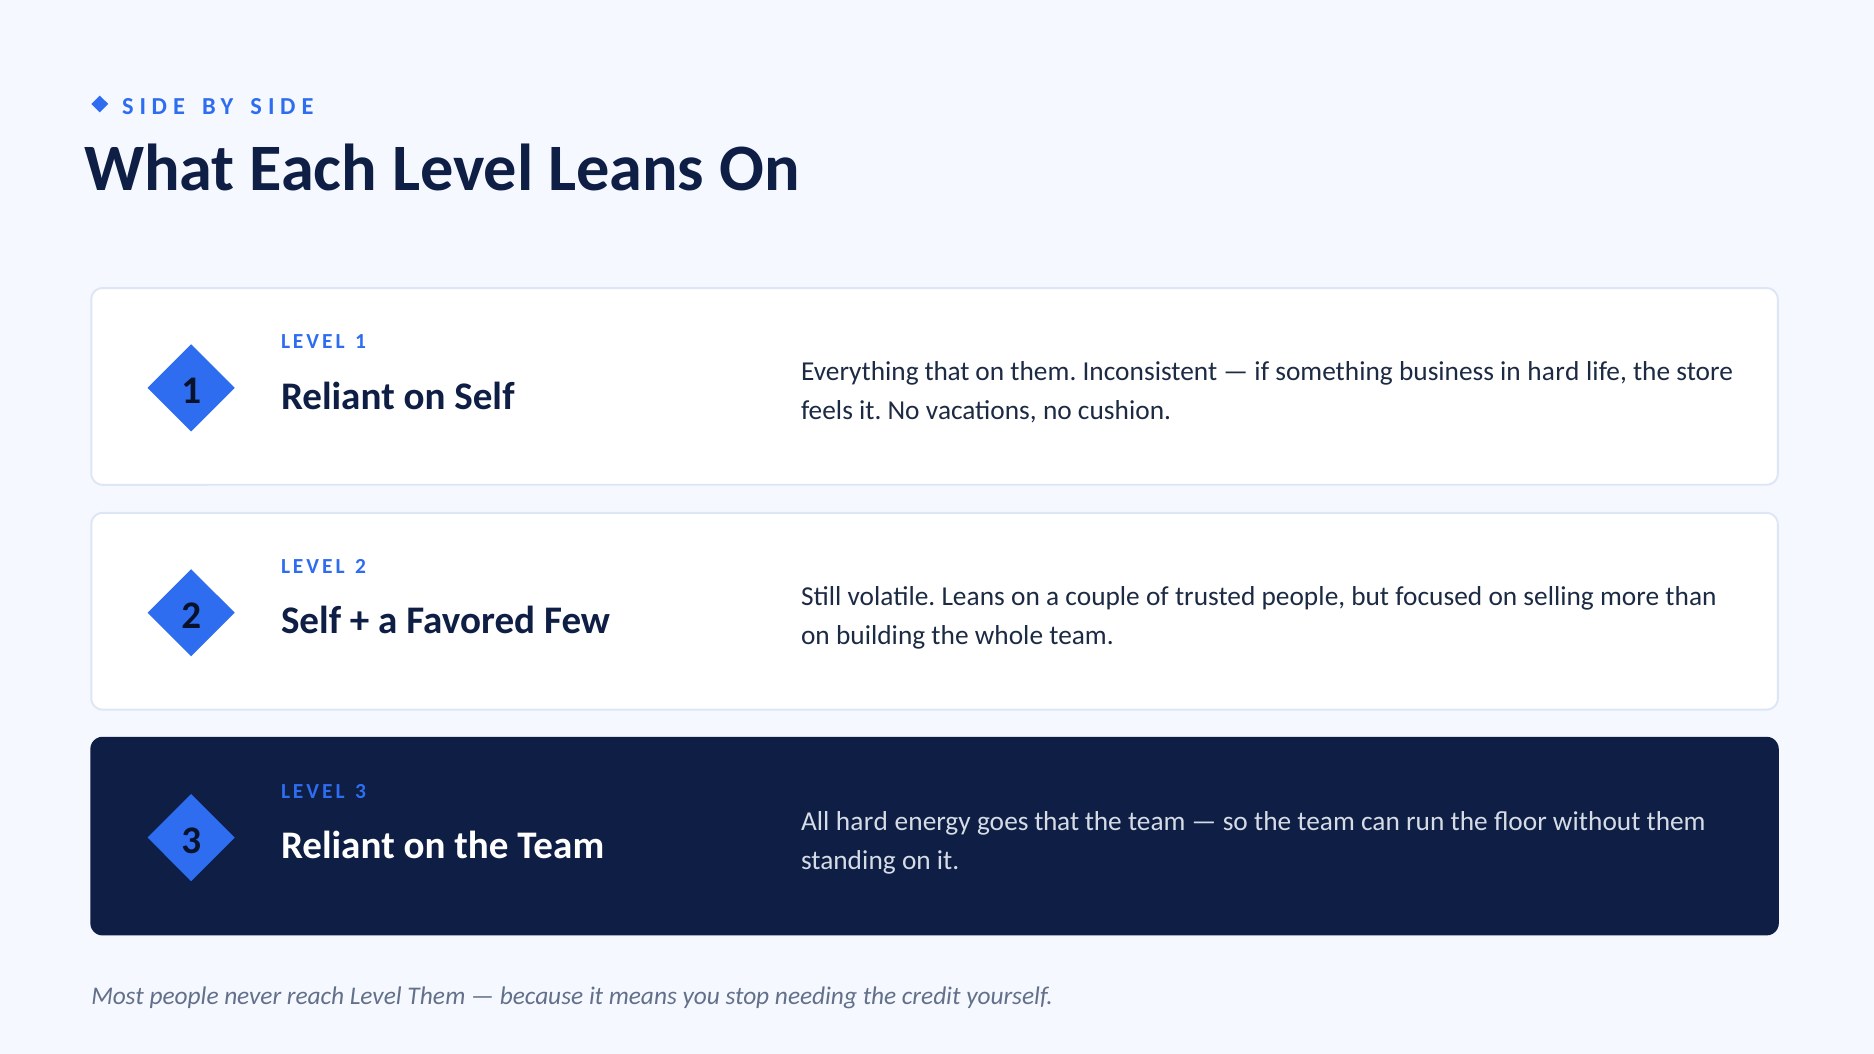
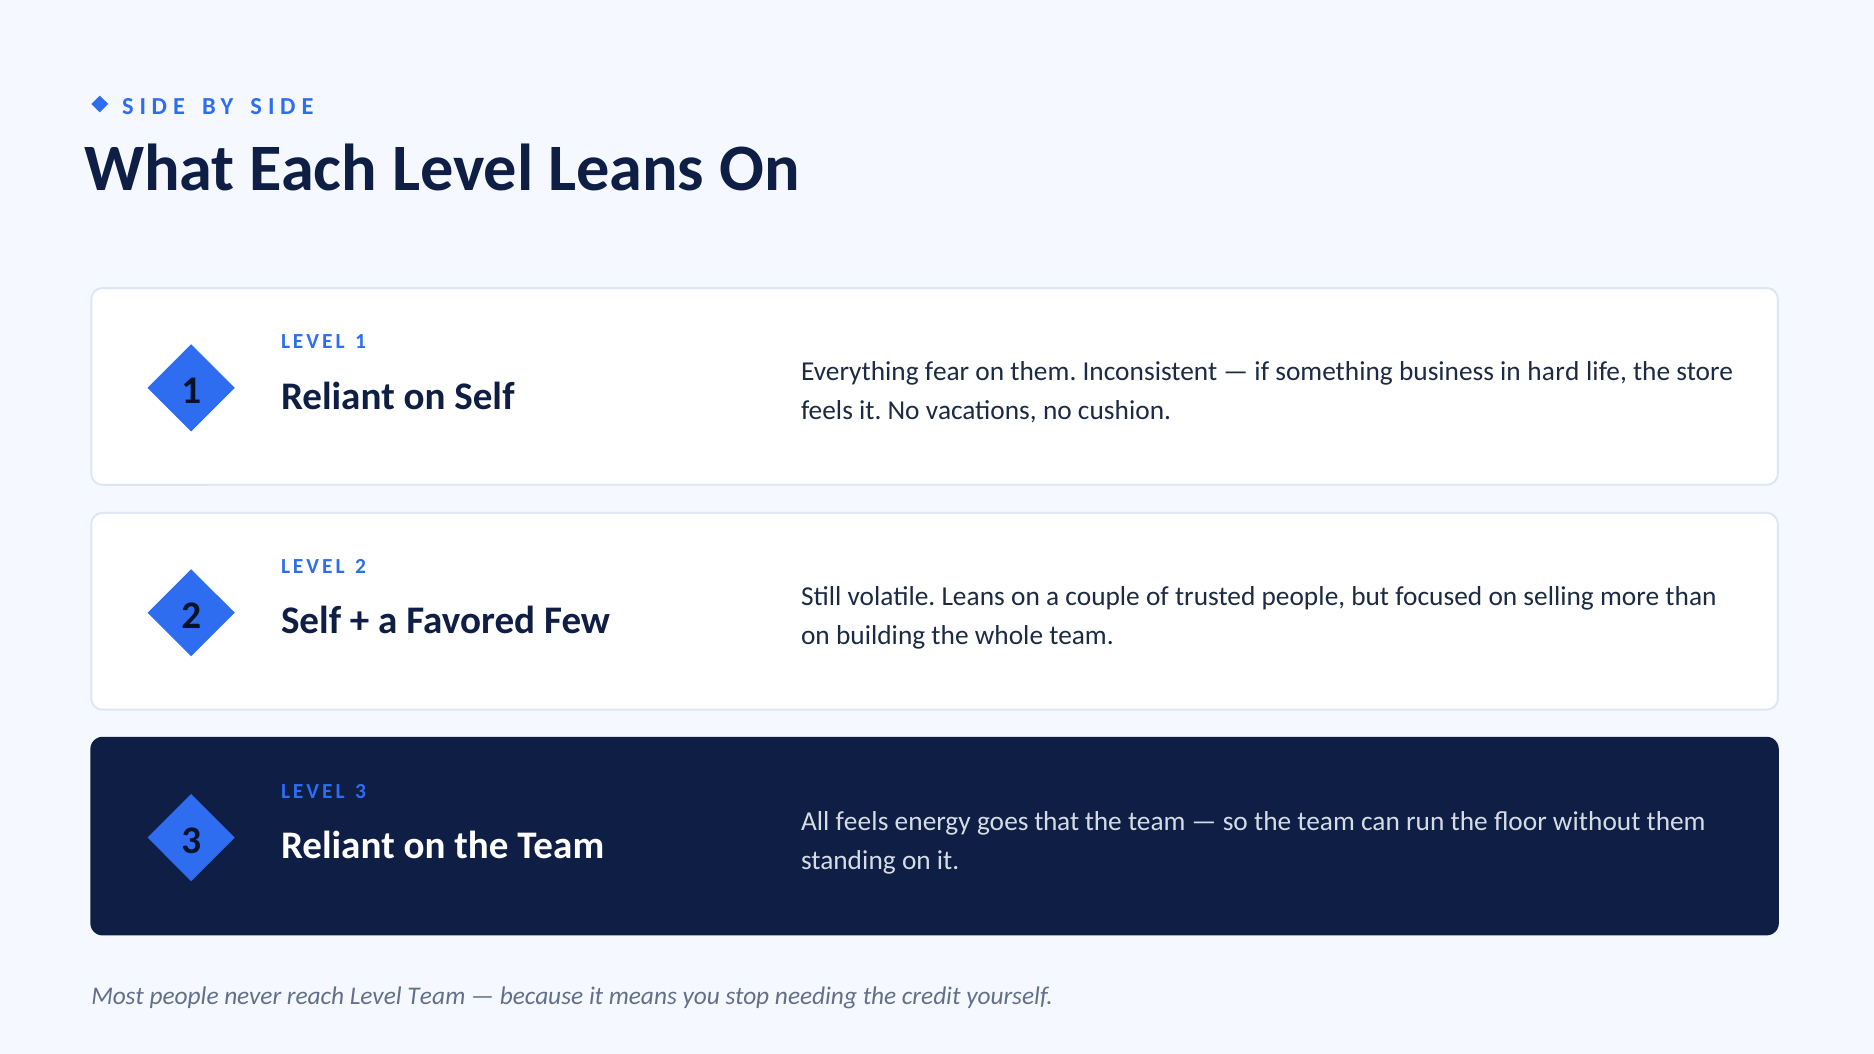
Everything that: that -> fear
All hard: hard -> feels
Level Them: Them -> Team
